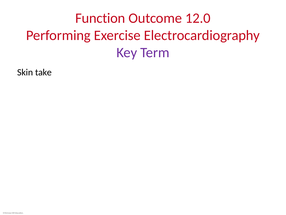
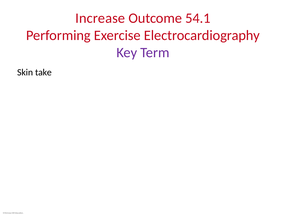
Function: Function -> Increase
12.0: 12.0 -> 54.1
